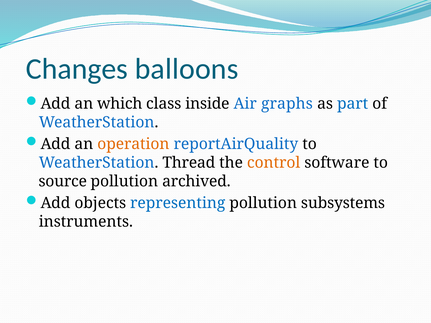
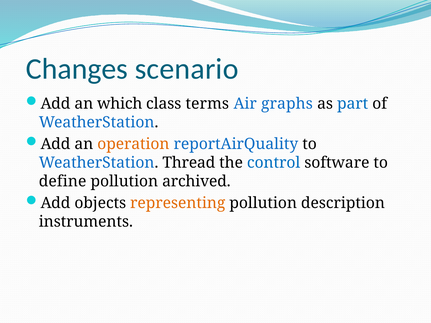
balloons: balloons -> scenario
inside: inside -> terms
control colour: orange -> blue
source: source -> define
representing colour: blue -> orange
subsystems: subsystems -> description
